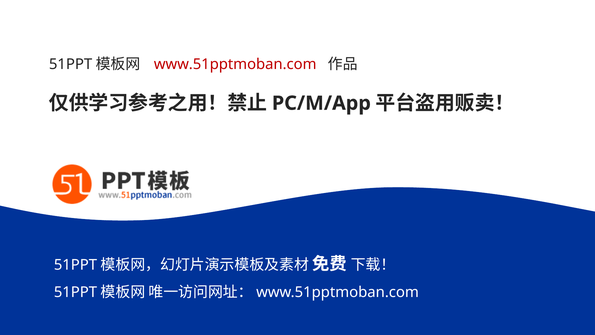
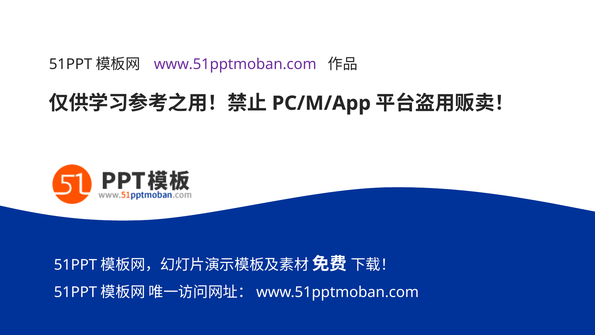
www.51pptmoban.com colour: red -> purple
